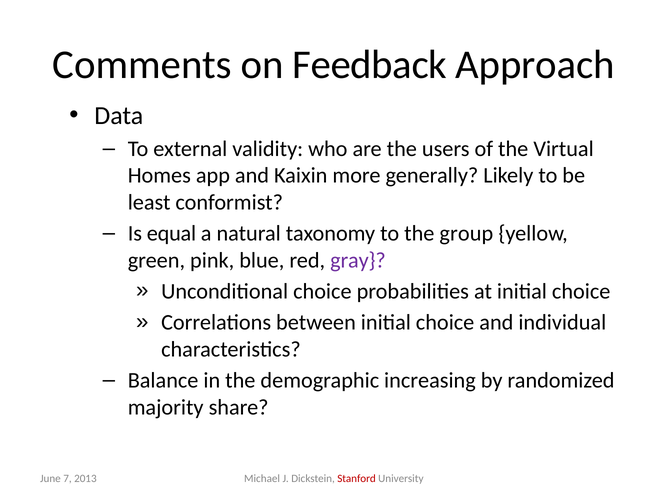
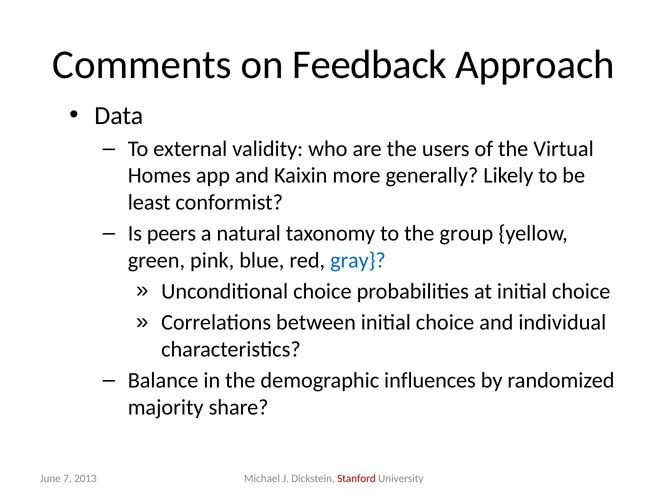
equal: equal -> peers
gray colour: purple -> blue
increasing: increasing -> influences
